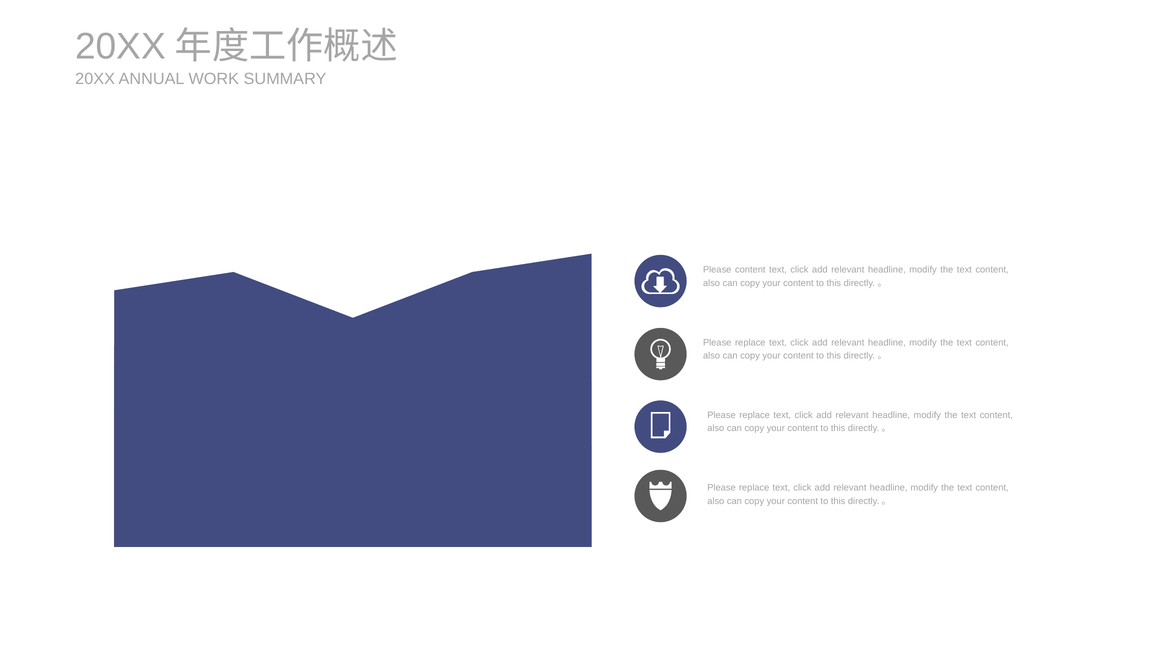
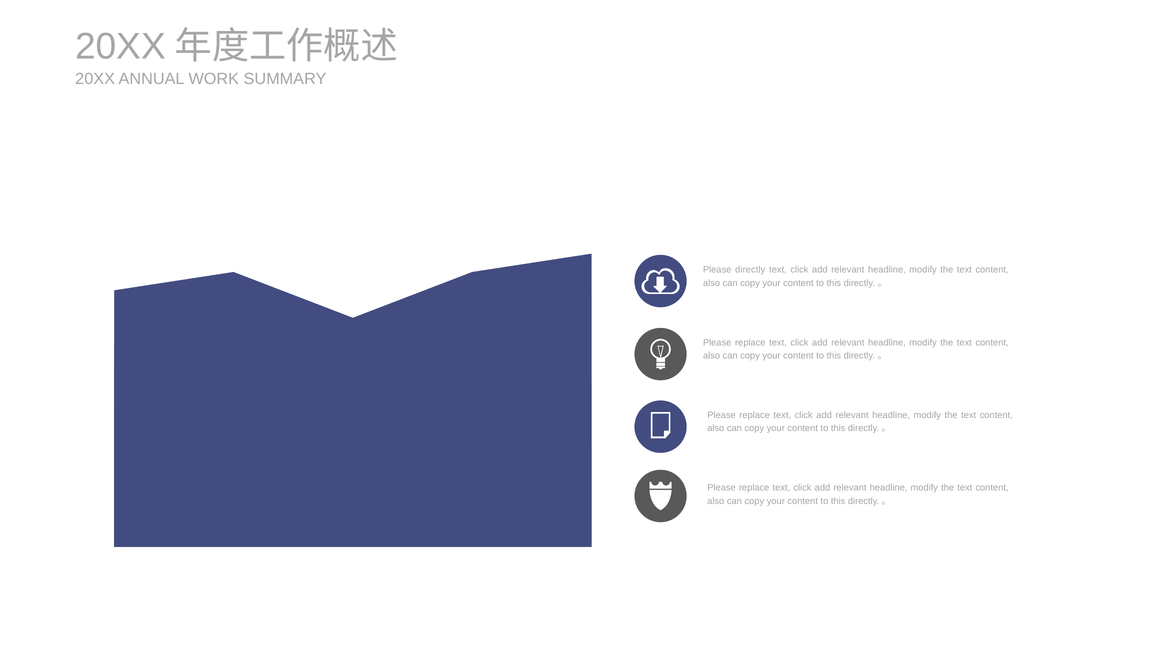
Please content: content -> directly
